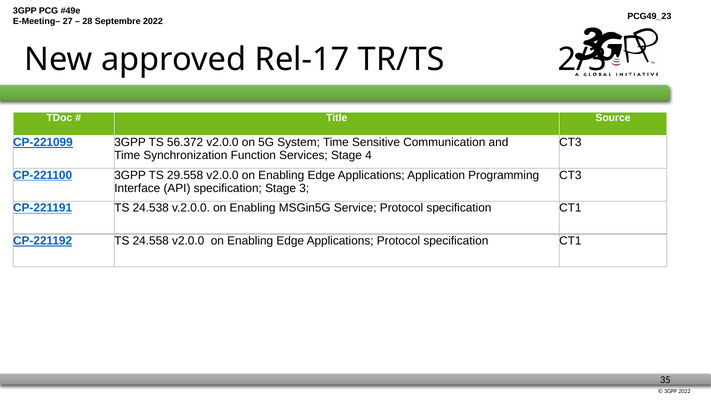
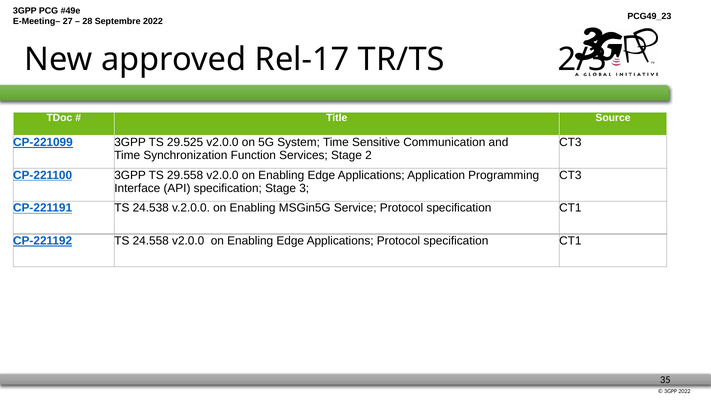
56.372: 56.372 -> 29.525
4: 4 -> 2
